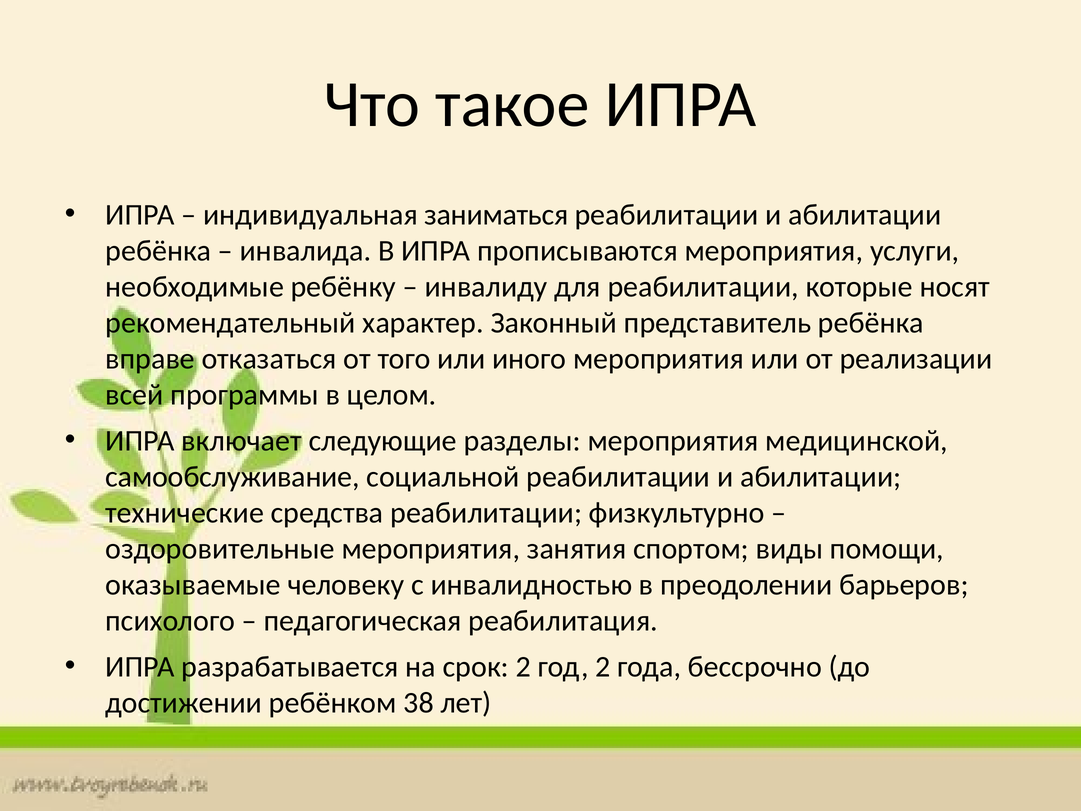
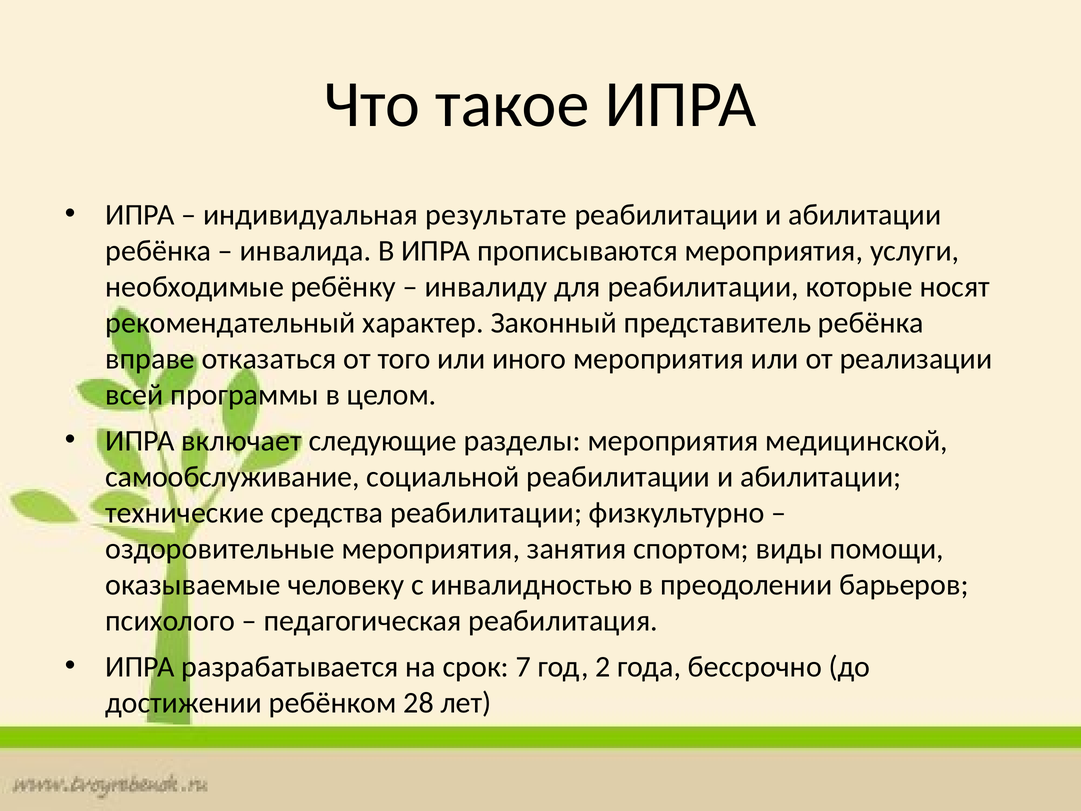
заниматься: заниматься -> результате
срок 2: 2 -> 7
38: 38 -> 28
